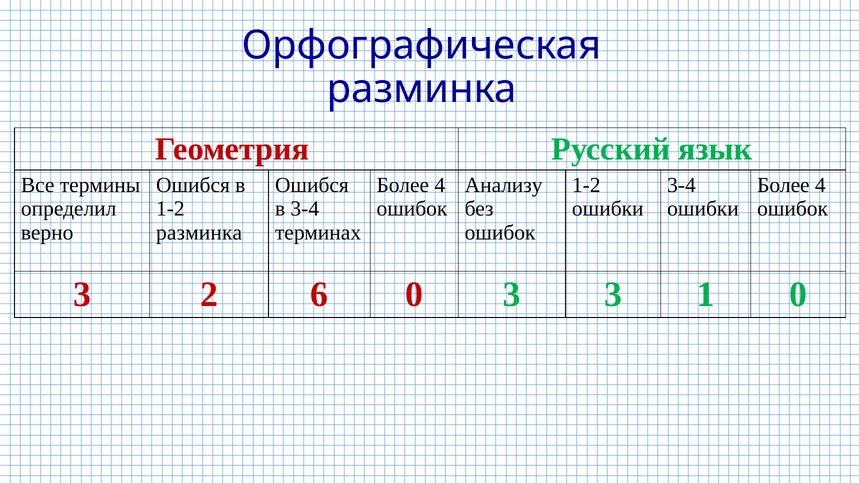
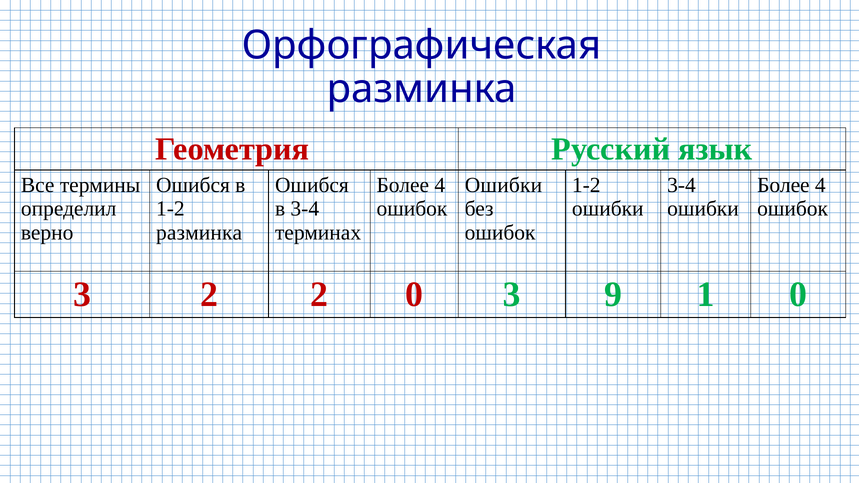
Анализу at (504, 185): Анализу -> Ошибки
2 6: 6 -> 2
3 3: 3 -> 9
